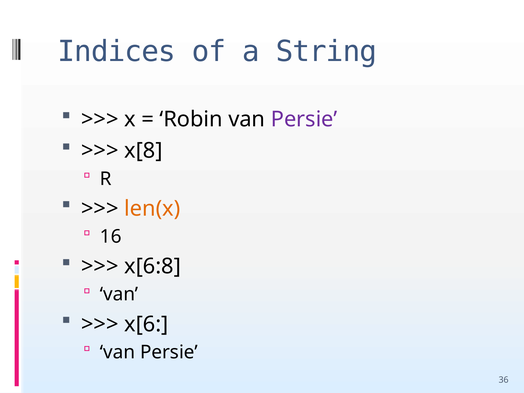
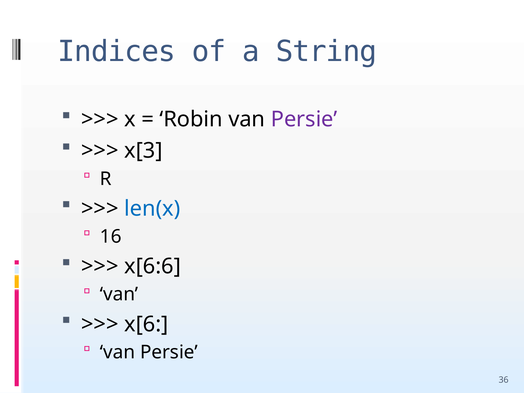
x[8: x[8 -> x[3
len(x colour: orange -> blue
x[6:8: x[6:8 -> x[6:6
